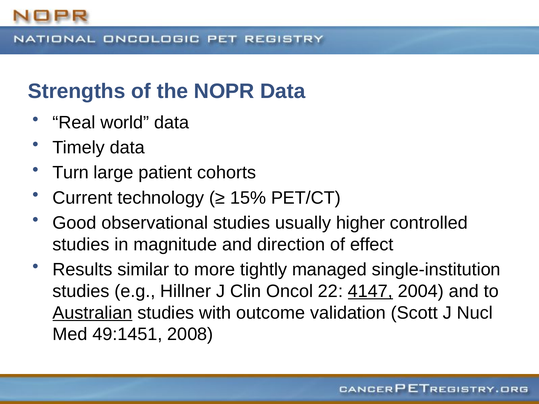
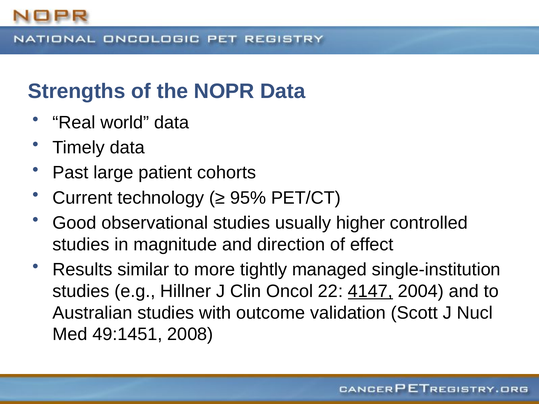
Turn: Turn -> Past
15%: 15% -> 95%
Australian underline: present -> none
